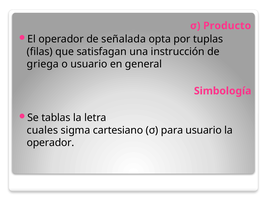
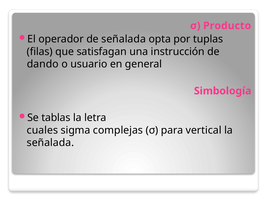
griega: griega -> dando
cartesiano: cartesiano -> complejas
para usuario: usuario -> vertical
operador at (50, 142): operador -> señalada
